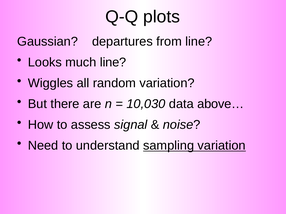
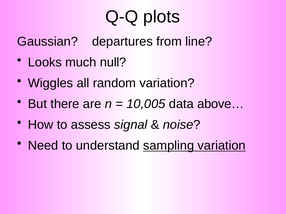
much line: line -> null
10,030: 10,030 -> 10,005
